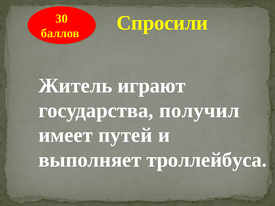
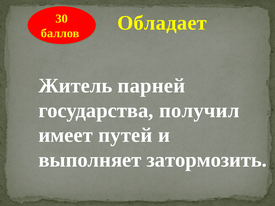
Спросили: Спросили -> Обладает
играют: играют -> парней
троллейбуса: троллейбуса -> затормозить
